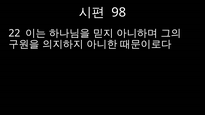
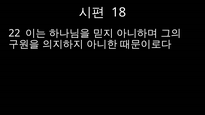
98: 98 -> 18
